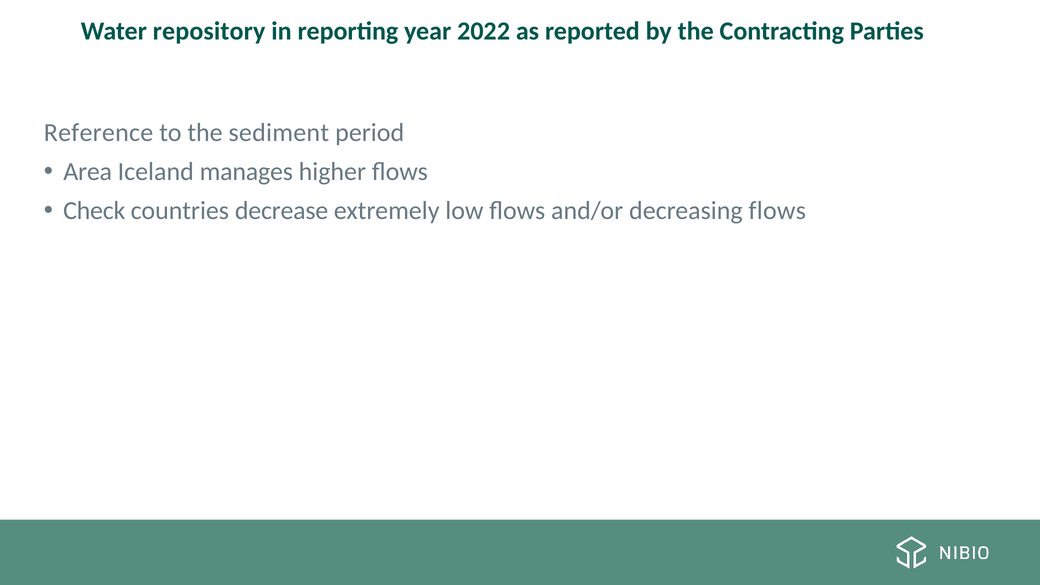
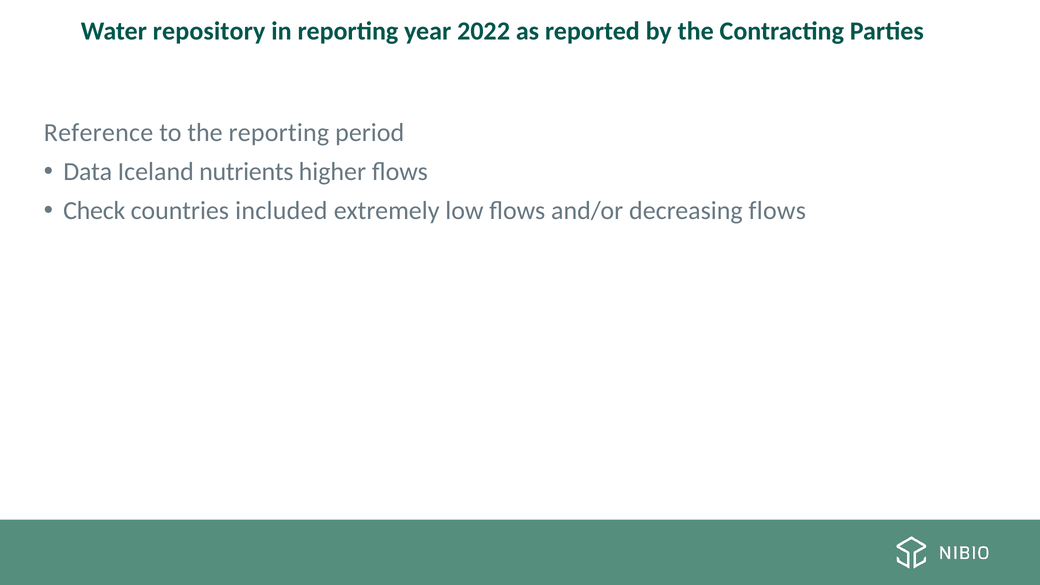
the sediment: sediment -> reporting
Area: Area -> Data
manages: manages -> nutrients
decrease: decrease -> included
